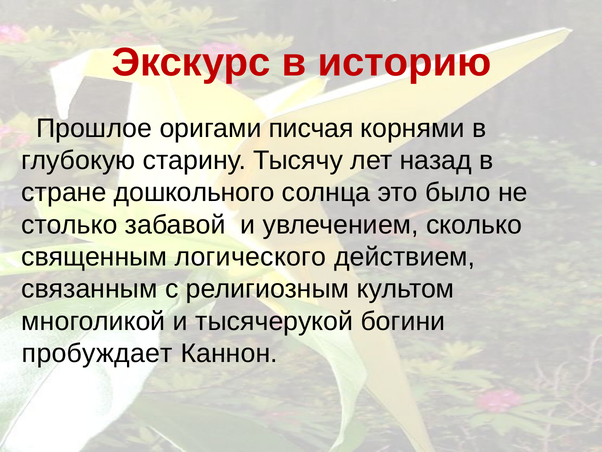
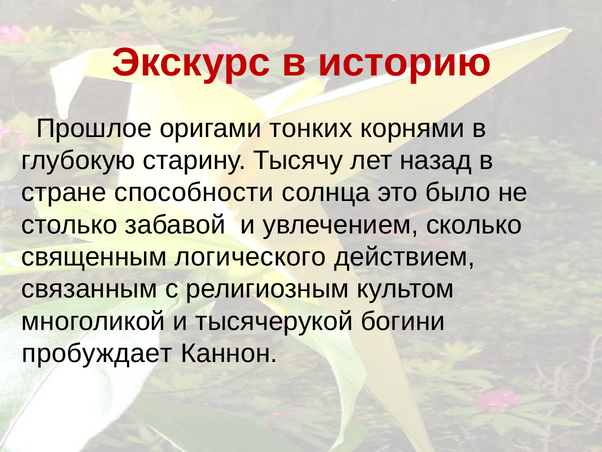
писчая: писчая -> тонких
дошкольного: дошкольного -> способности
